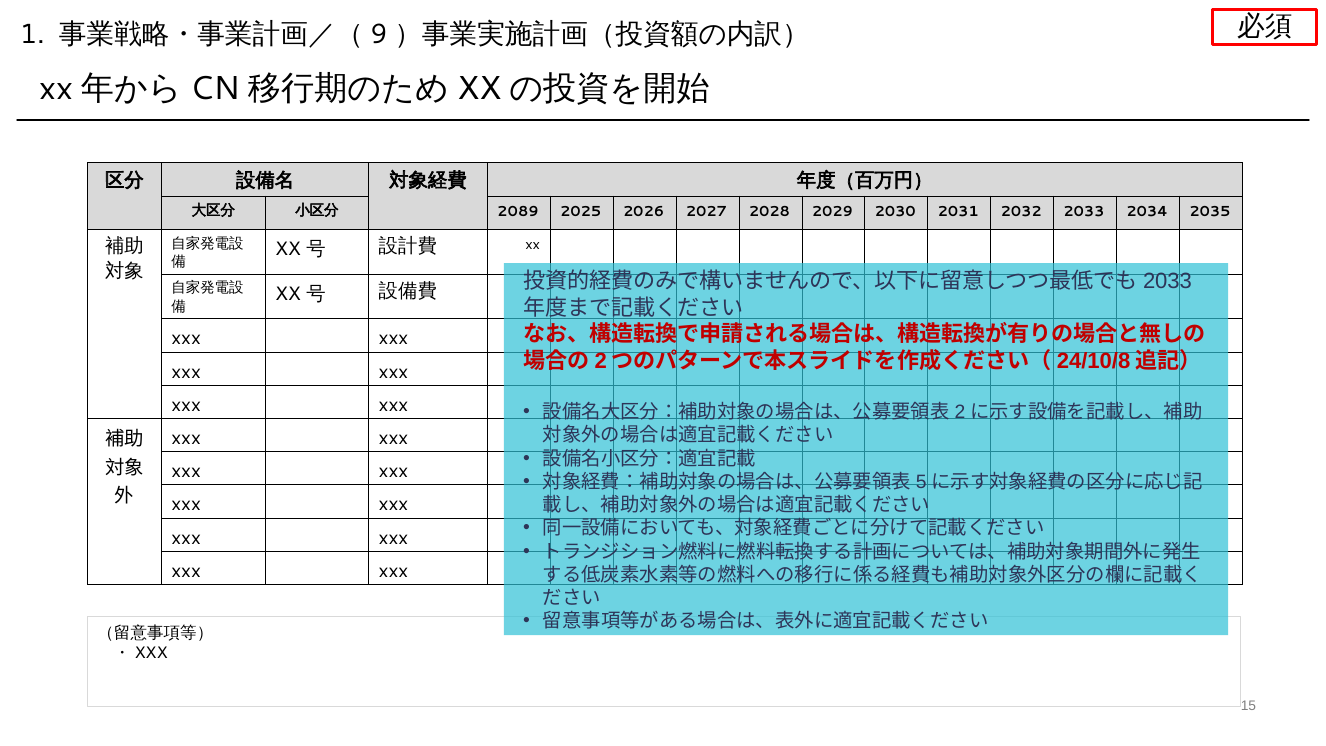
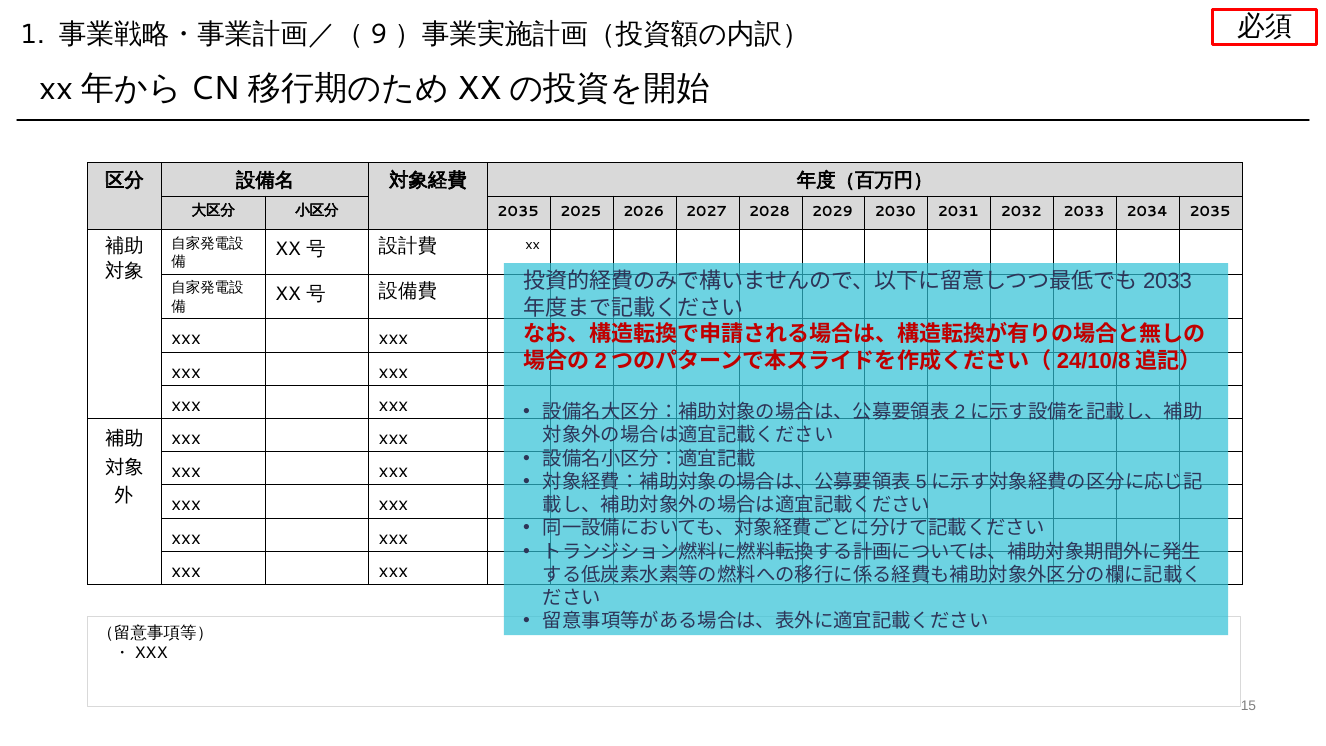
2089 at (518, 212): 2089 -> 2035
